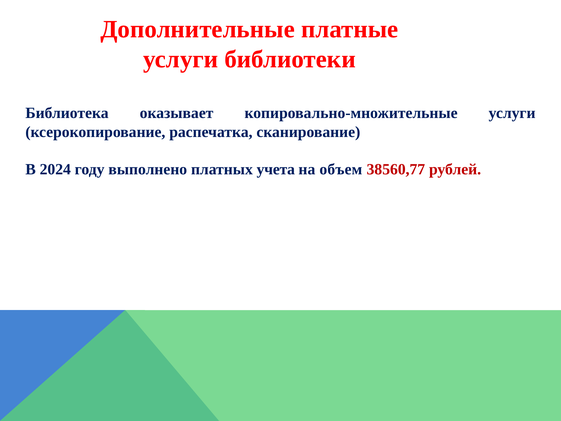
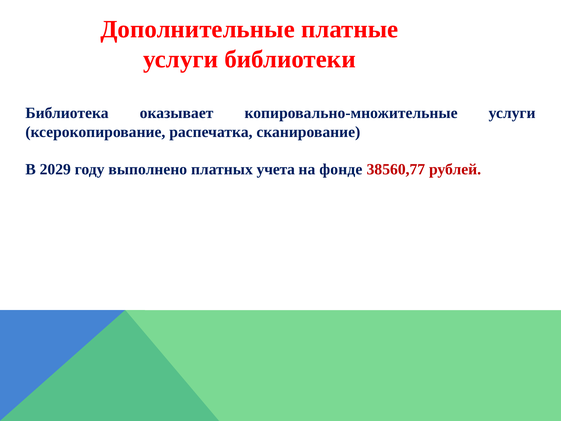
2024: 2024 -> 2029
объем: объем -> фонде
